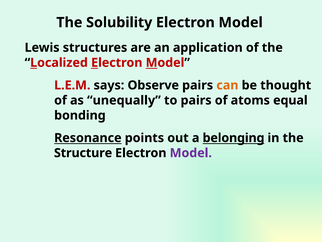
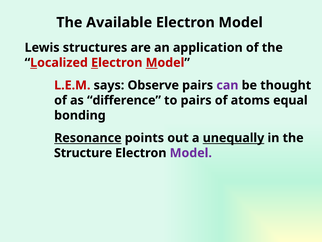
Solubility: Solubility -> Available
can colour: orange -> purple
unequally: unequally -> difference
belonging: belonging -> unequally
